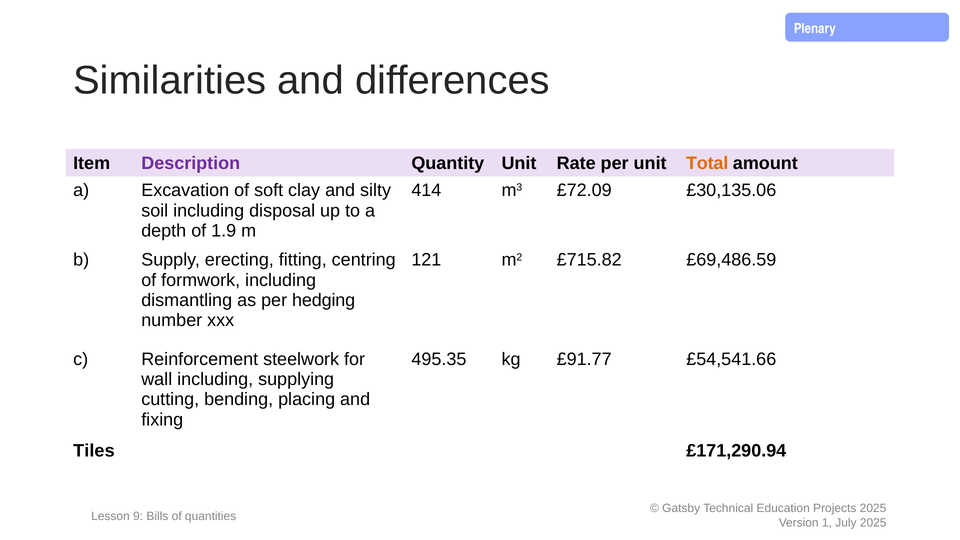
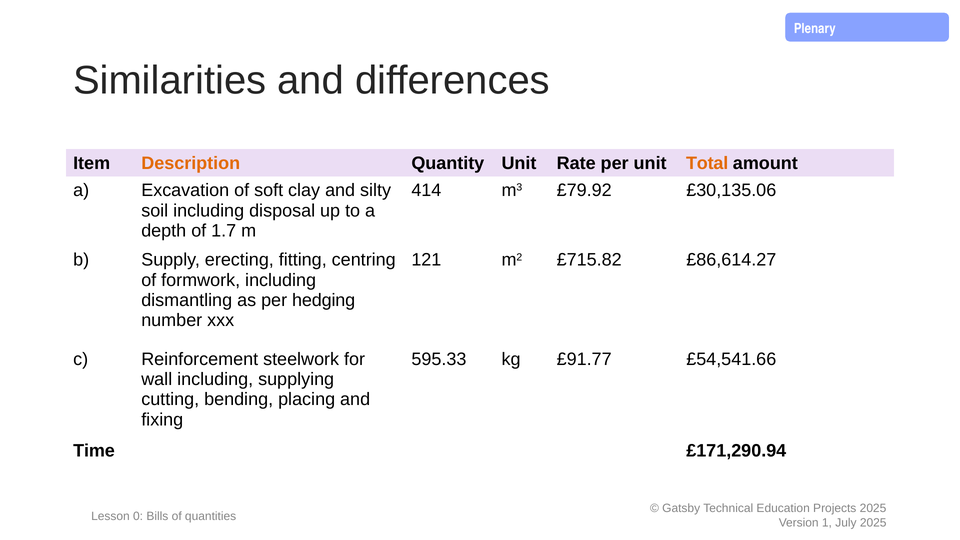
Description colour: purple -> orange
£72.09: £72.09 -> £79.92
1.9: 1.9 -> 1.7
£69,486.59: £69,486.59 -> £86,614.27
495.35: 495.35 -> 595.33
Tiles: Tiles -> Time
9: 9 -> 0
